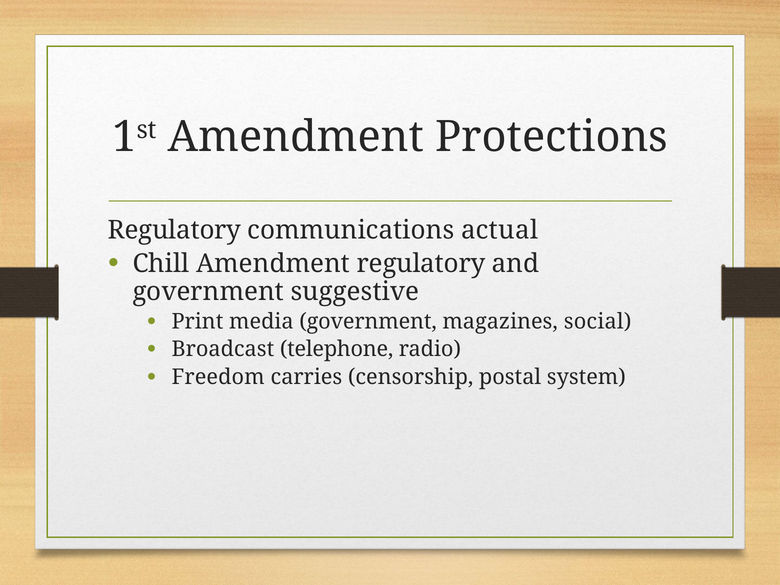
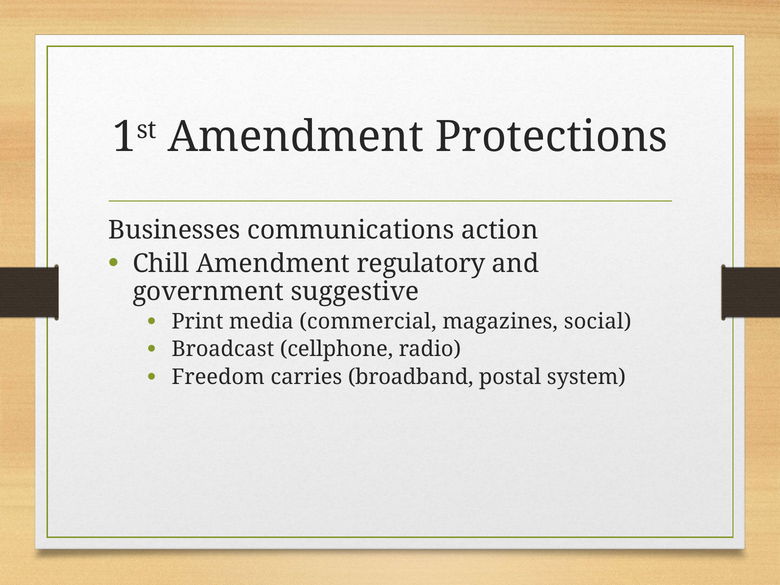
Regulatory at (174, 230): Regulatory -> Businesses
actual: actual -> action
media government: government -> commercial
telephone: telephone -> cellphone
censorship: censorship -> broadband
